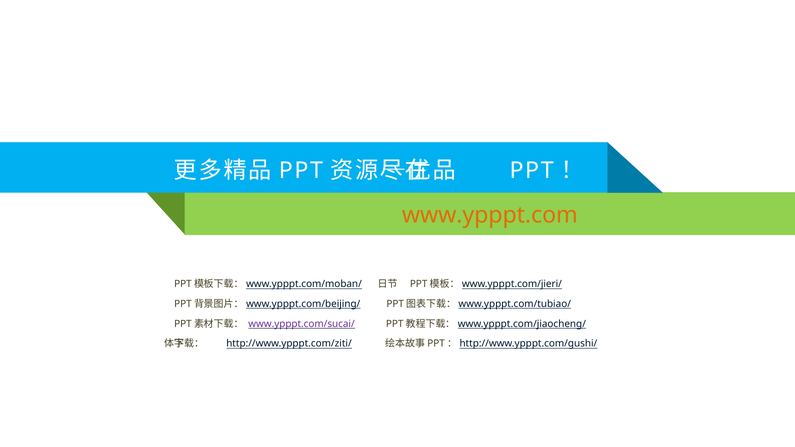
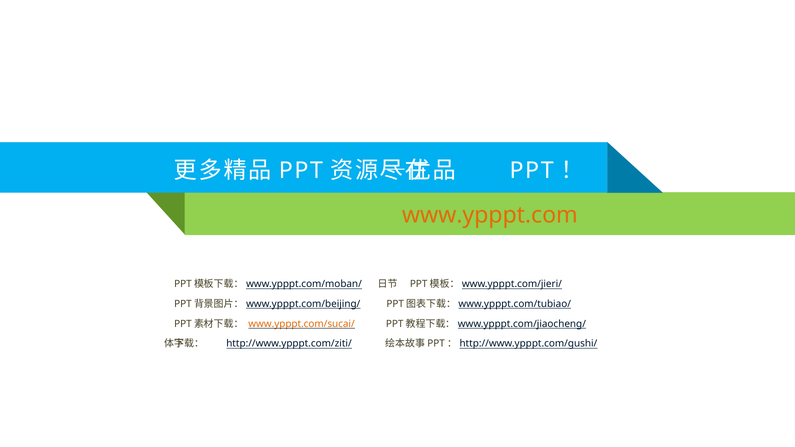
www.ypppt.com/sucai/ colour: purple -> orange
